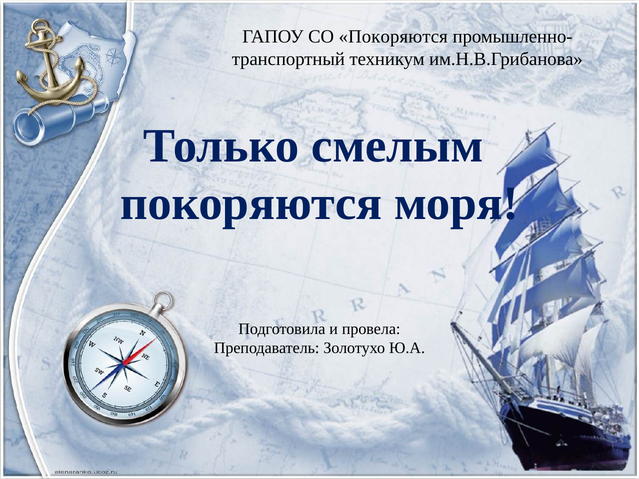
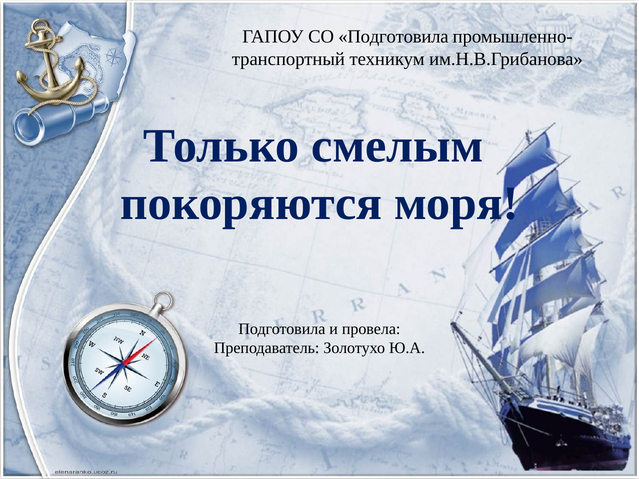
СО Покоряются: Покоряются -> Подготовила
